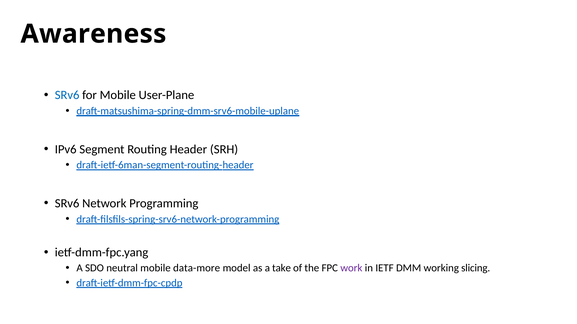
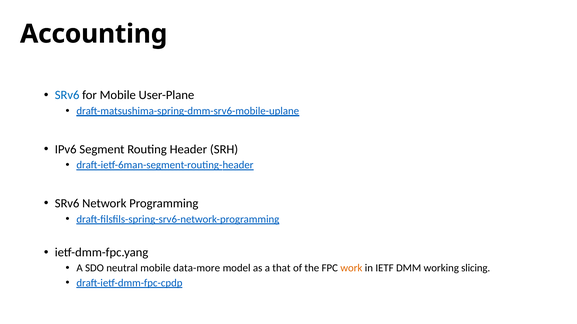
Awareness: Awareness -> Accounting
take: take -> that
work colour: purple -> orange
